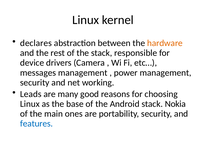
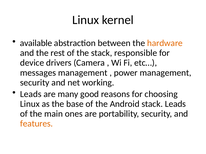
declares: declares -> available
stack Nokia: Nokia -> Leads
features colour: blue -> orange
